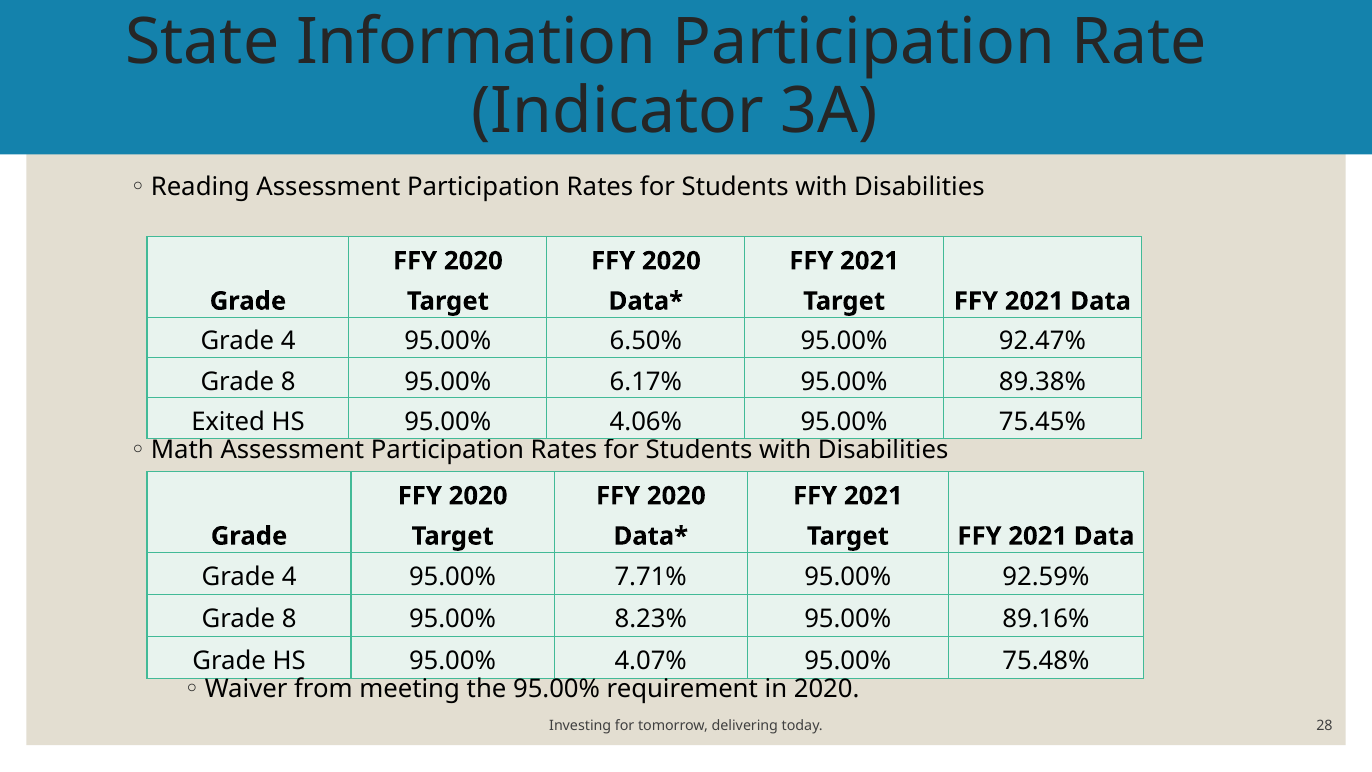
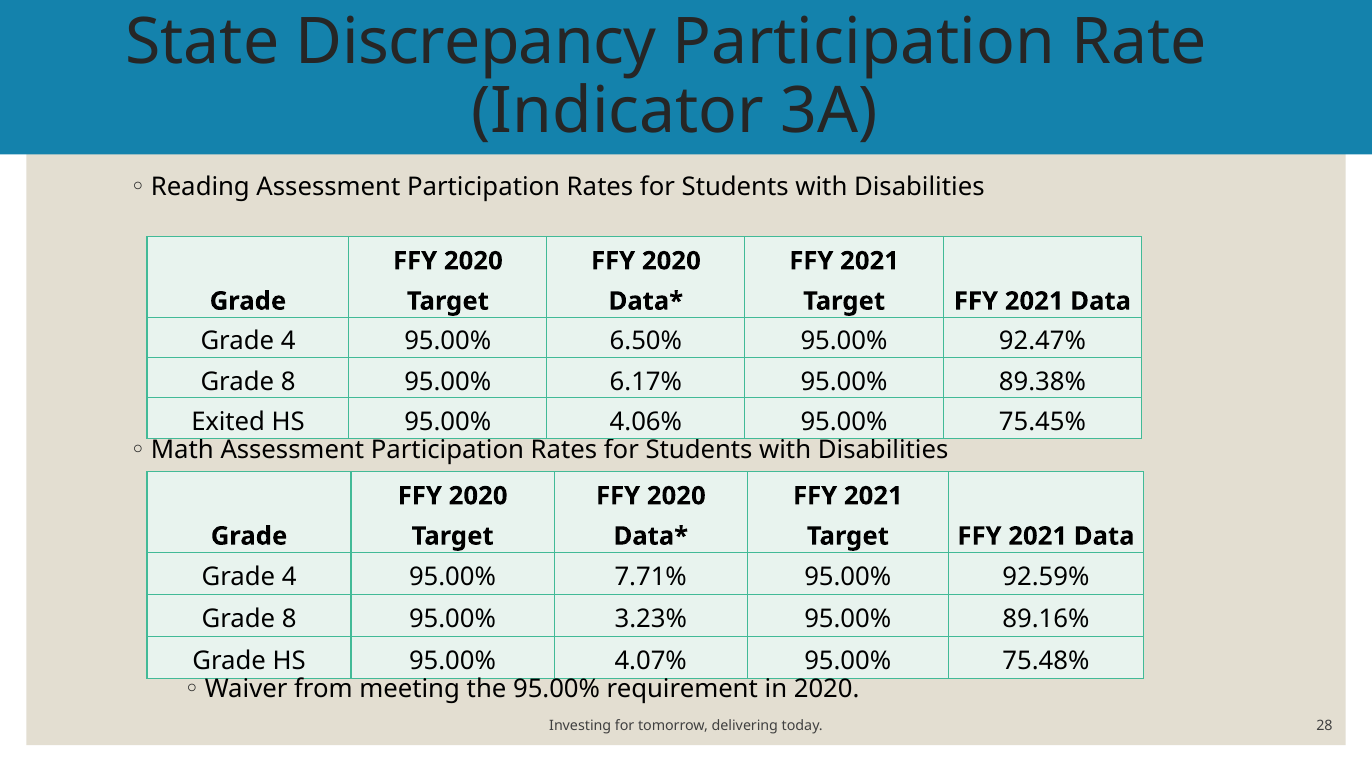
Information: Information -> Discrepancy
8.23%: 8.23% -> 3.23%
